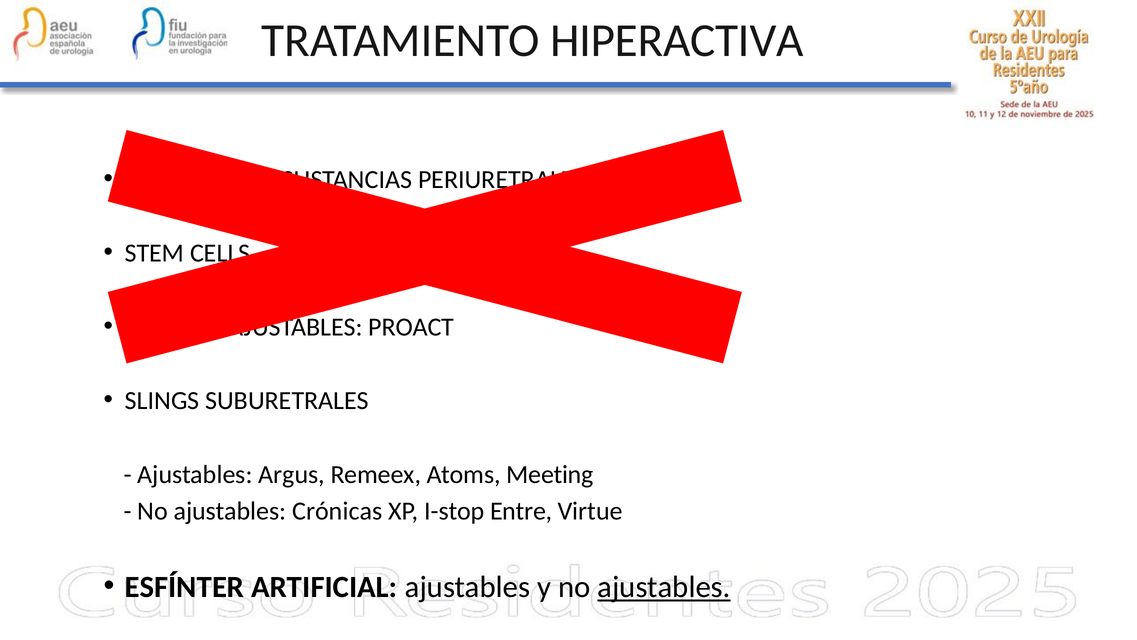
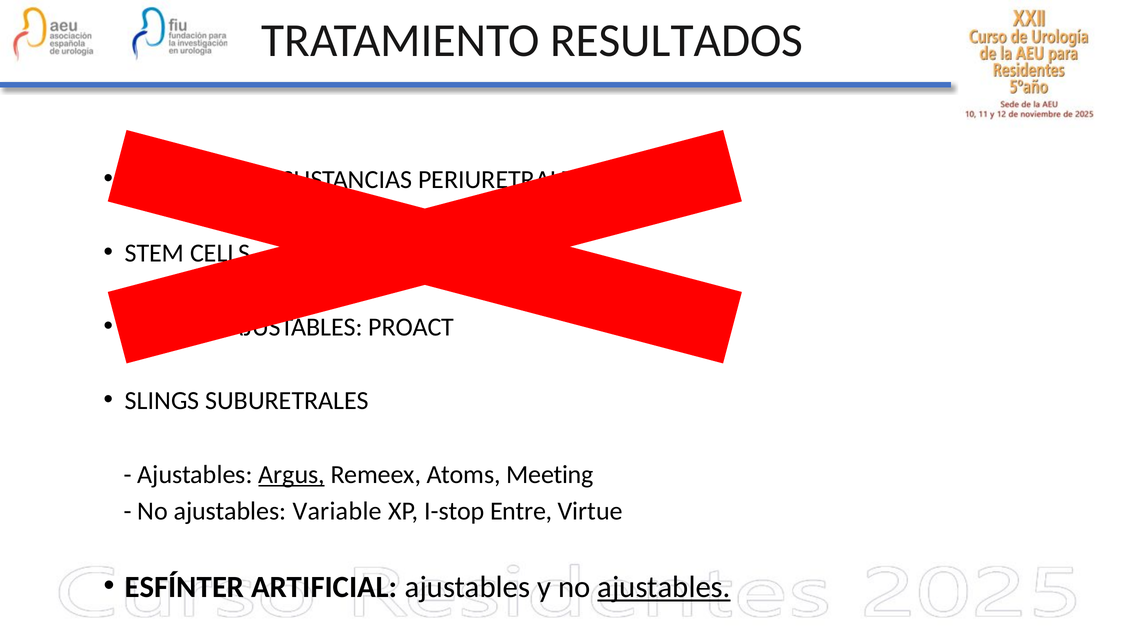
HIPERACTIVA: HIPERACTIVA -> RESULTADOS
Argus underline: none -> present
Crónicas: Crónicas -> Variable
